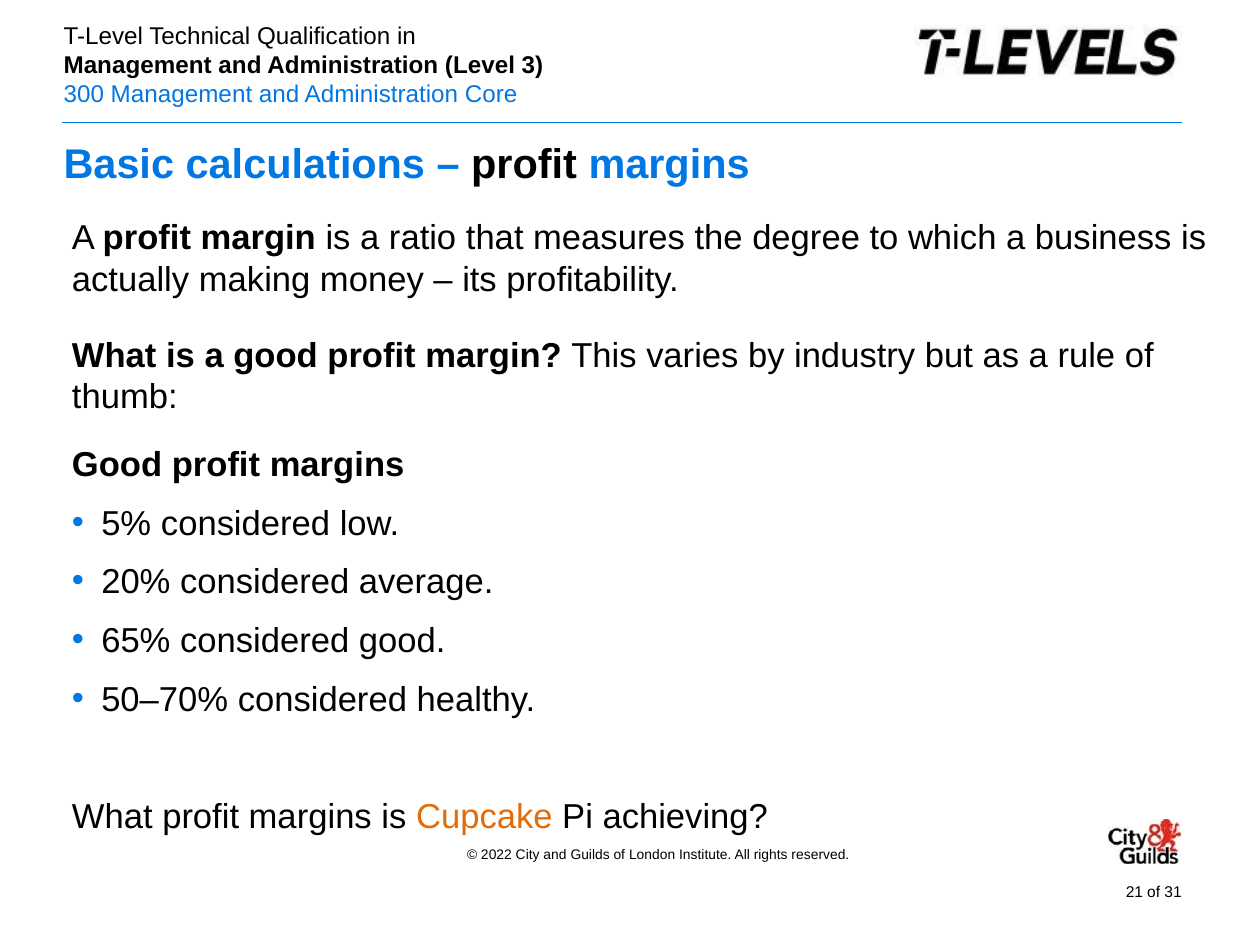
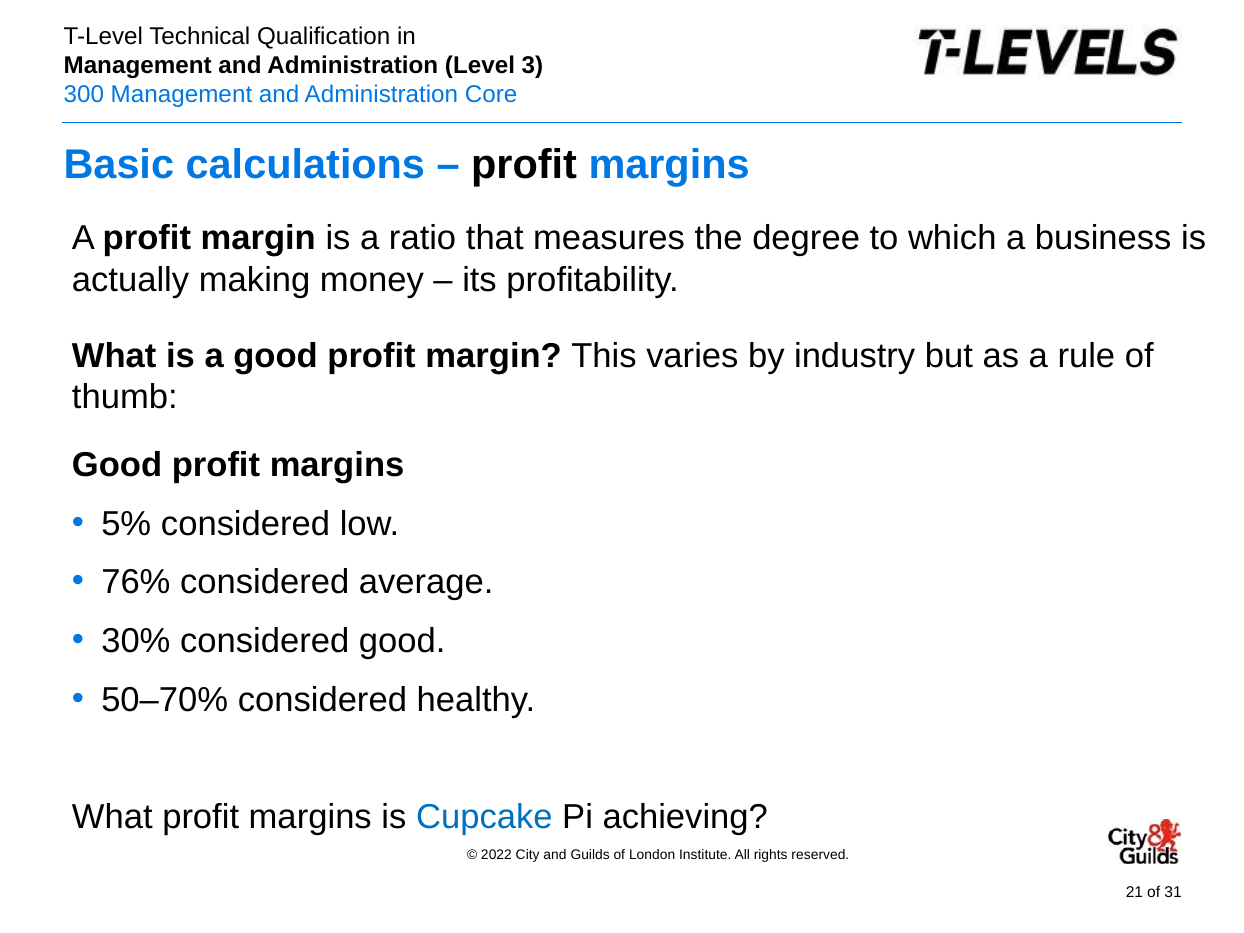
20%: 20% -> 76%
65%: 65% -> 30%
Cupcake colour: orange -> blue
